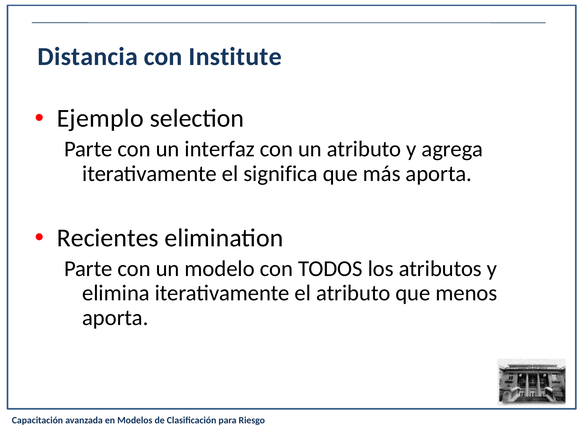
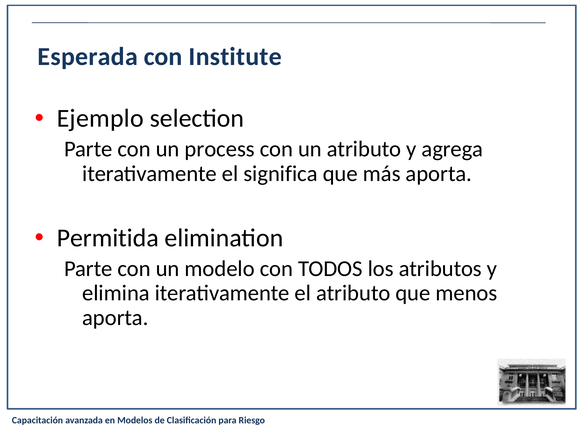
Distancia: Distancia -> Esperada
interfaz: interfaz -> process
Recientes: Recientes -> Permitida
